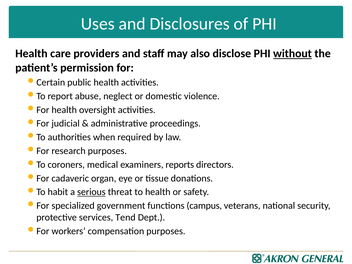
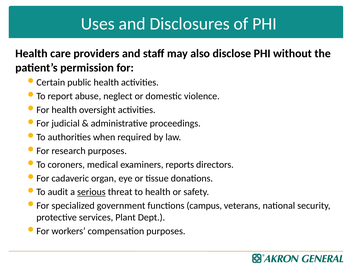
without underline: present -> none
habit: habit -> audit
Tend: Tend -> Plant
